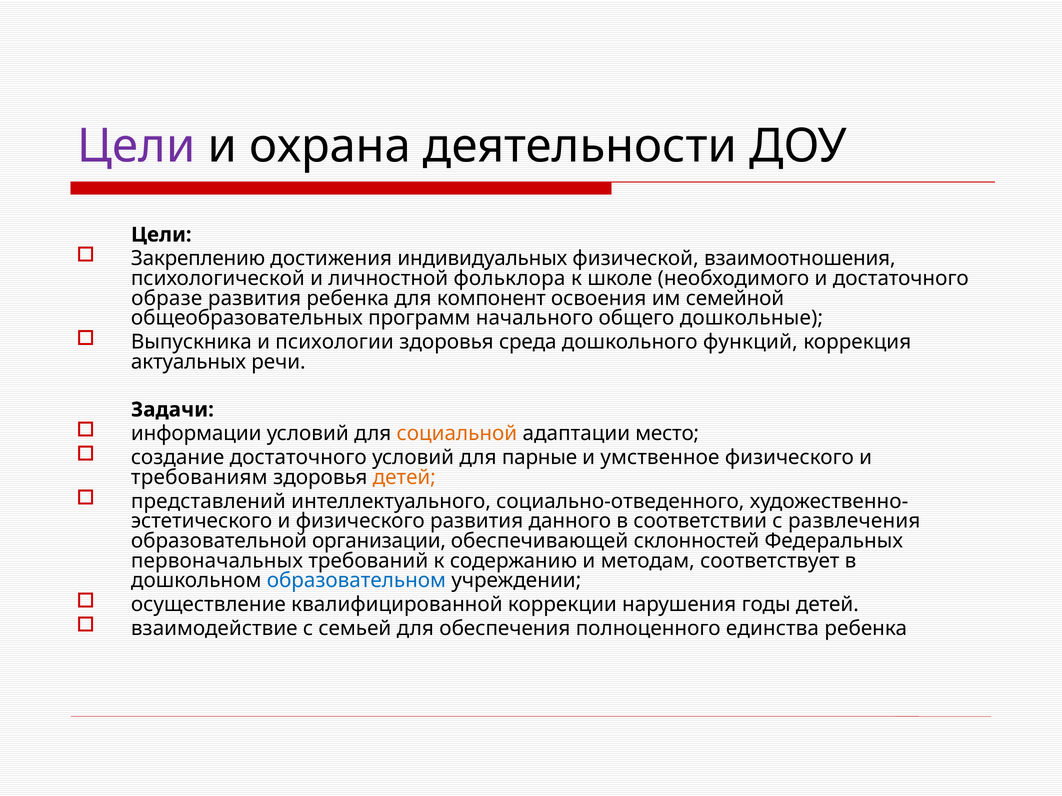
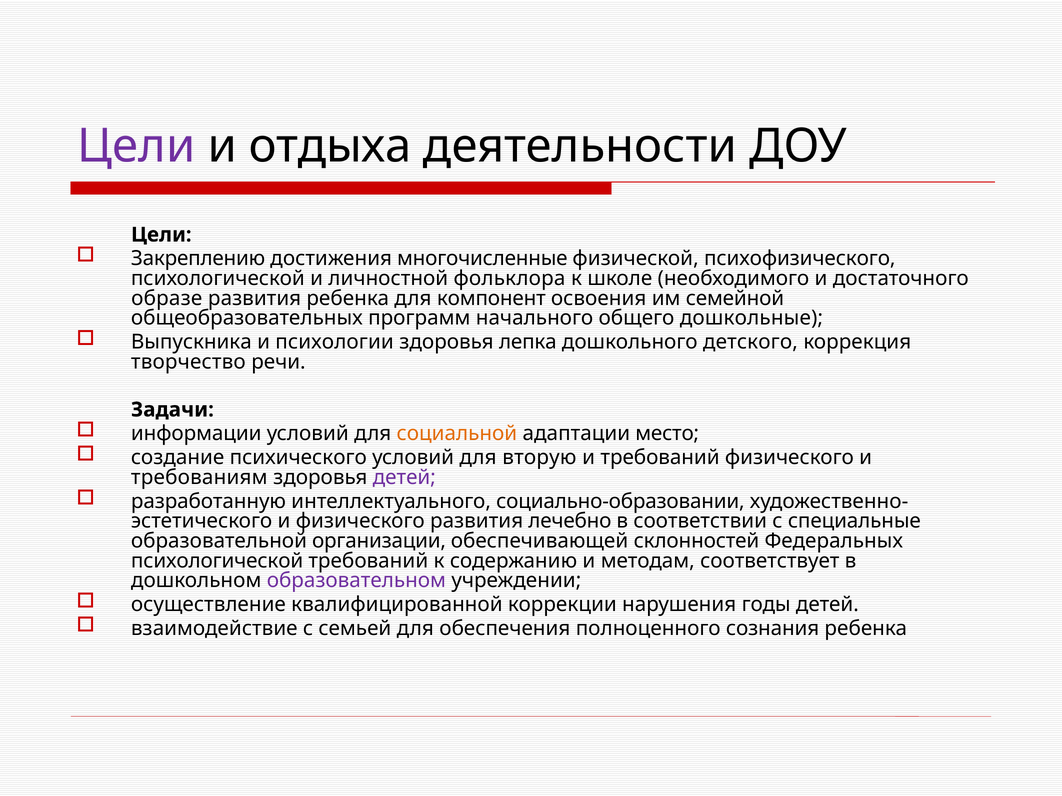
охрана: охрана -> отдыха
индивидуальных: индивидуальных -> многочисленные
взаимоотношения: взаимоотношения -> психофизического
среда: среда -> лепка
функций: функций -> детского
актуальных: актуальных -> творчество
создание достаточного: достаточного -> психического
парные: парные -> вторую
и умственное: умственное -> требований
детей at (404, 478) colour: orange -> purple
представлений: представлений -> разработанную
социально-отведенного: социально-отведенного -> социально-образовании
данного: данного -> лечебно
развлечения: развлечения -> специальные
первоначальных at (217, 561): первоначальных -> психологической
образовательном colour: blue -> purple
единства: единства -> сознания
